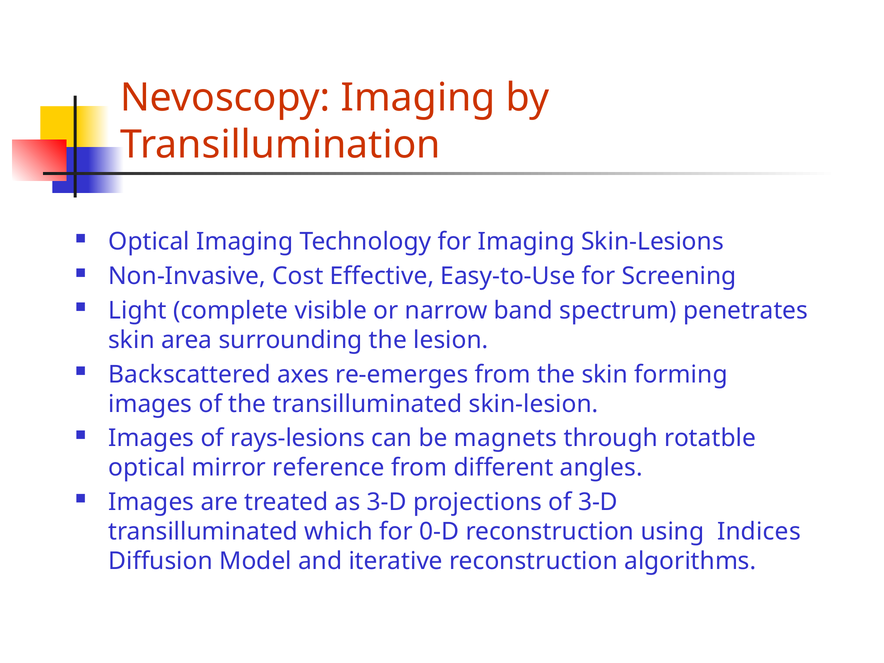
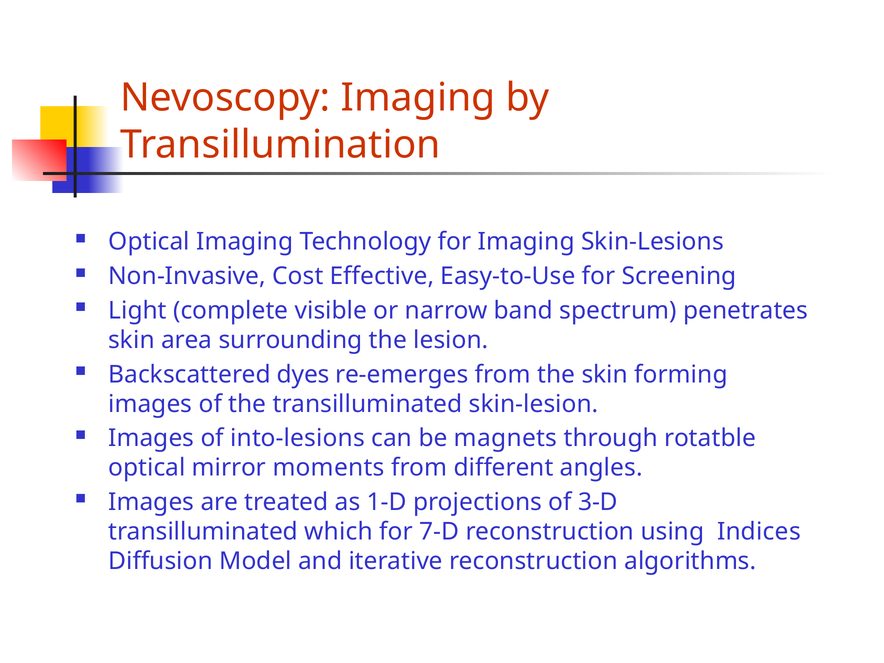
axes: axes -> dyes
rays-lesions: rays-lesions -> into-lesions
reference: reference -> moments
as 3-D: 3-D -> 1-D
0-D: 0-D -> 7-D
